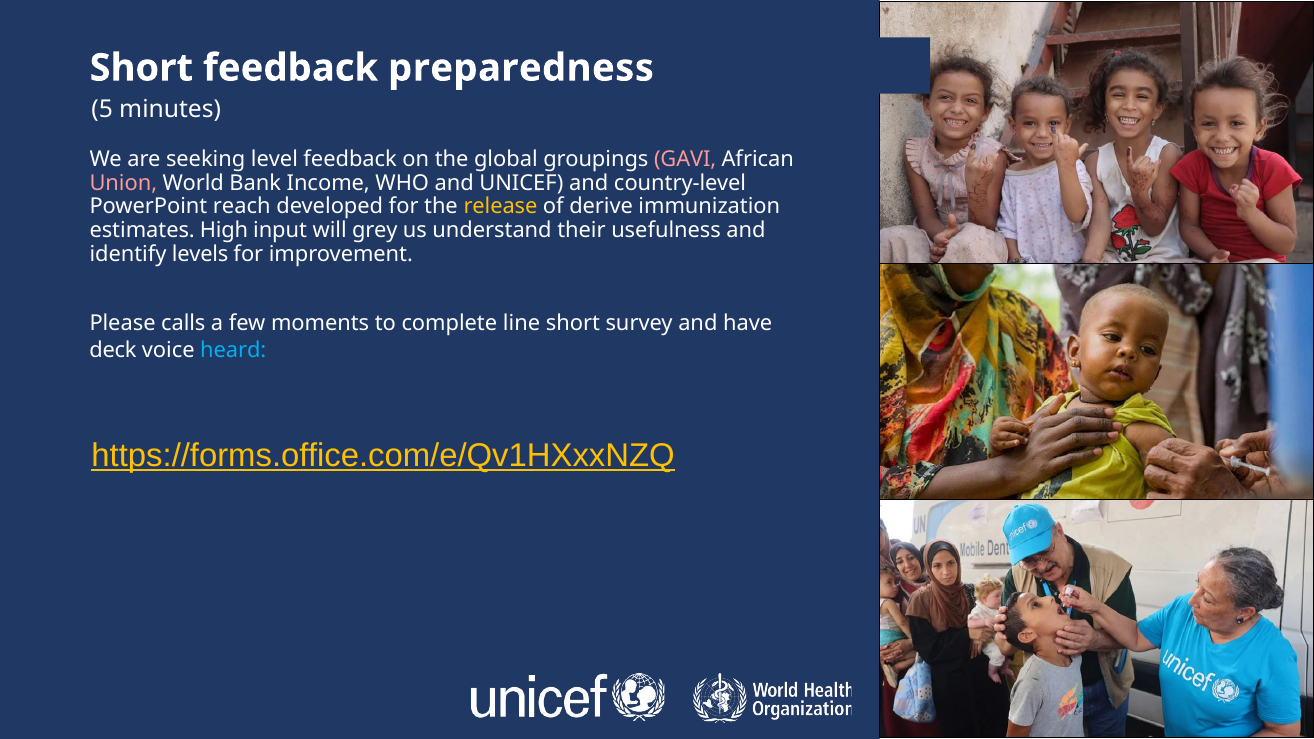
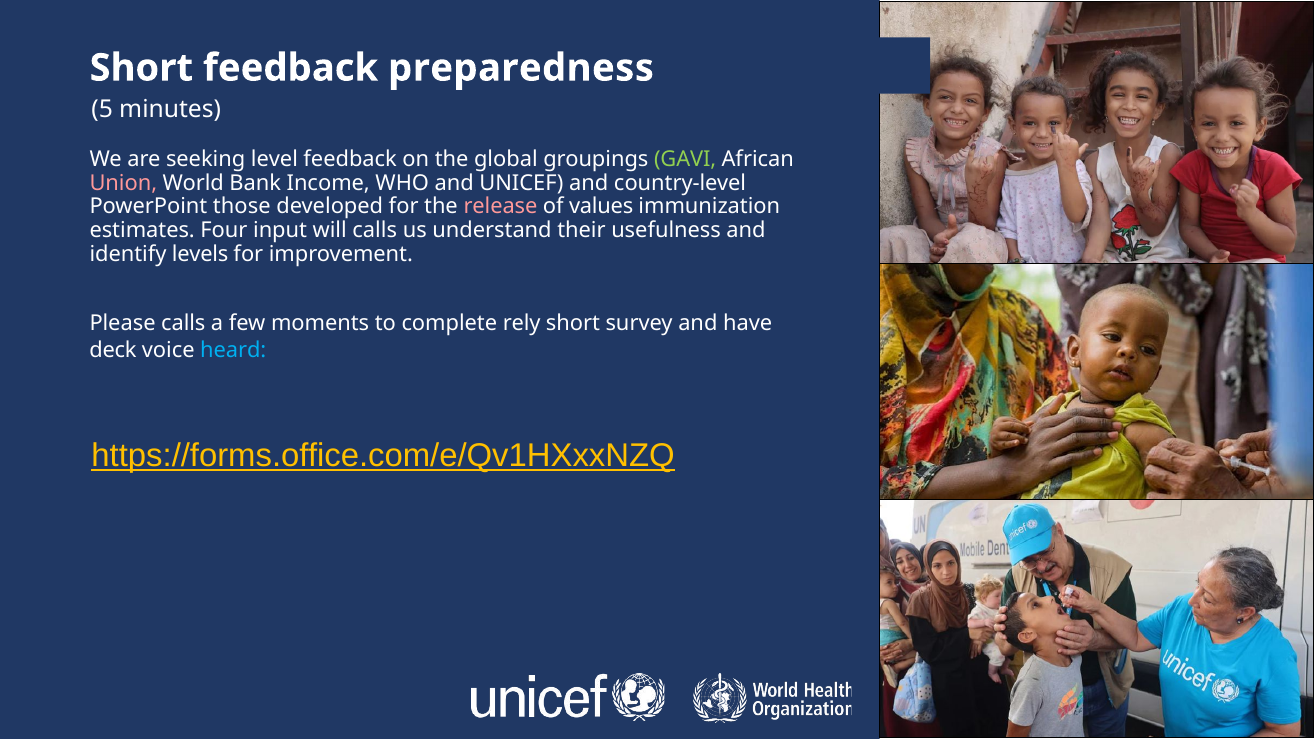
GAVI colour: pink -> light green
reach: reach -> those
release colour: yellow -> pink
derive: derive -> values
High: High -> Four
will grey: grey -> calls
line: line -> rely
